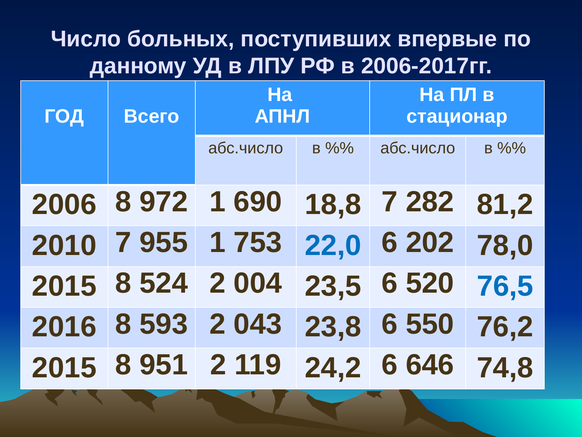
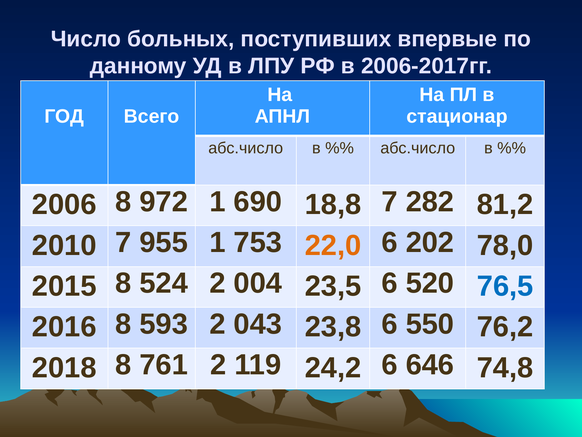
22,0 colour: blue -> orange
2015 at (64, 367): 2015 -> 2018
951: 951 -> 761
